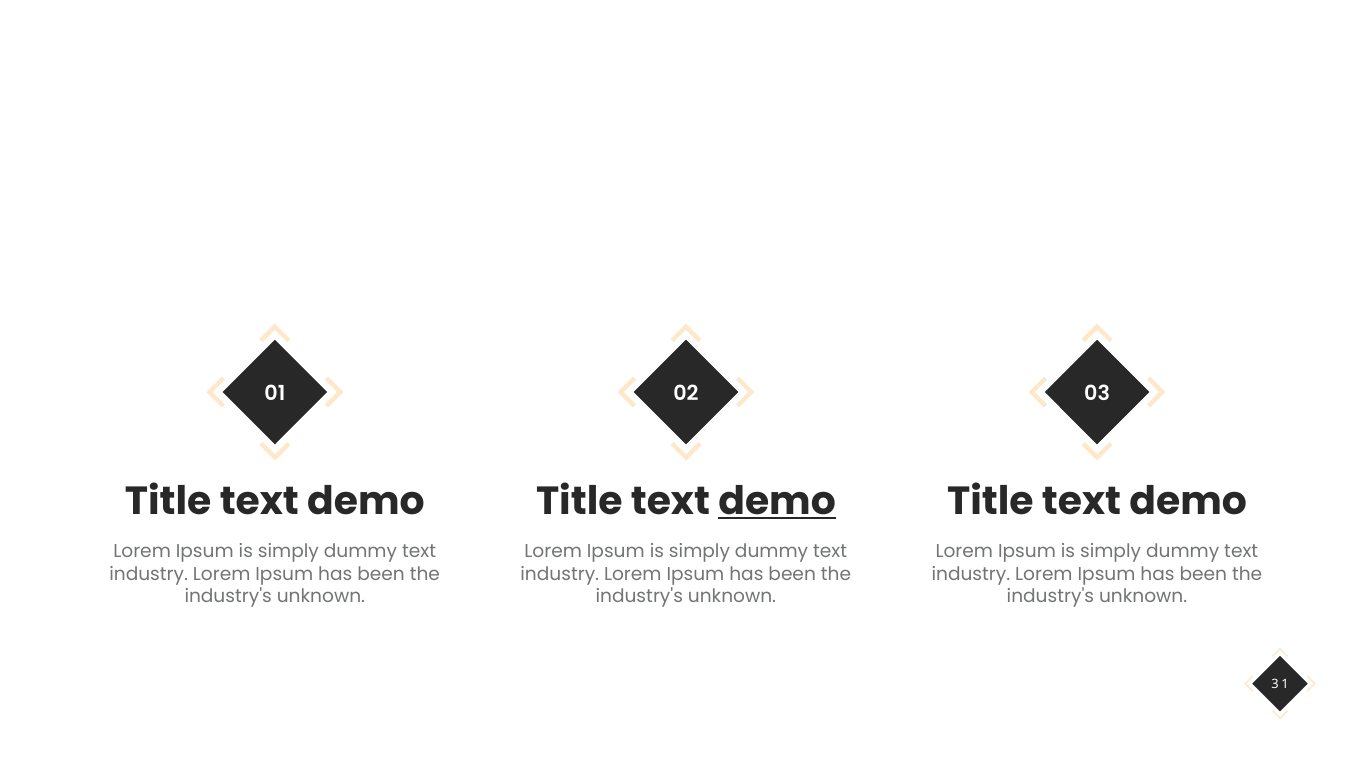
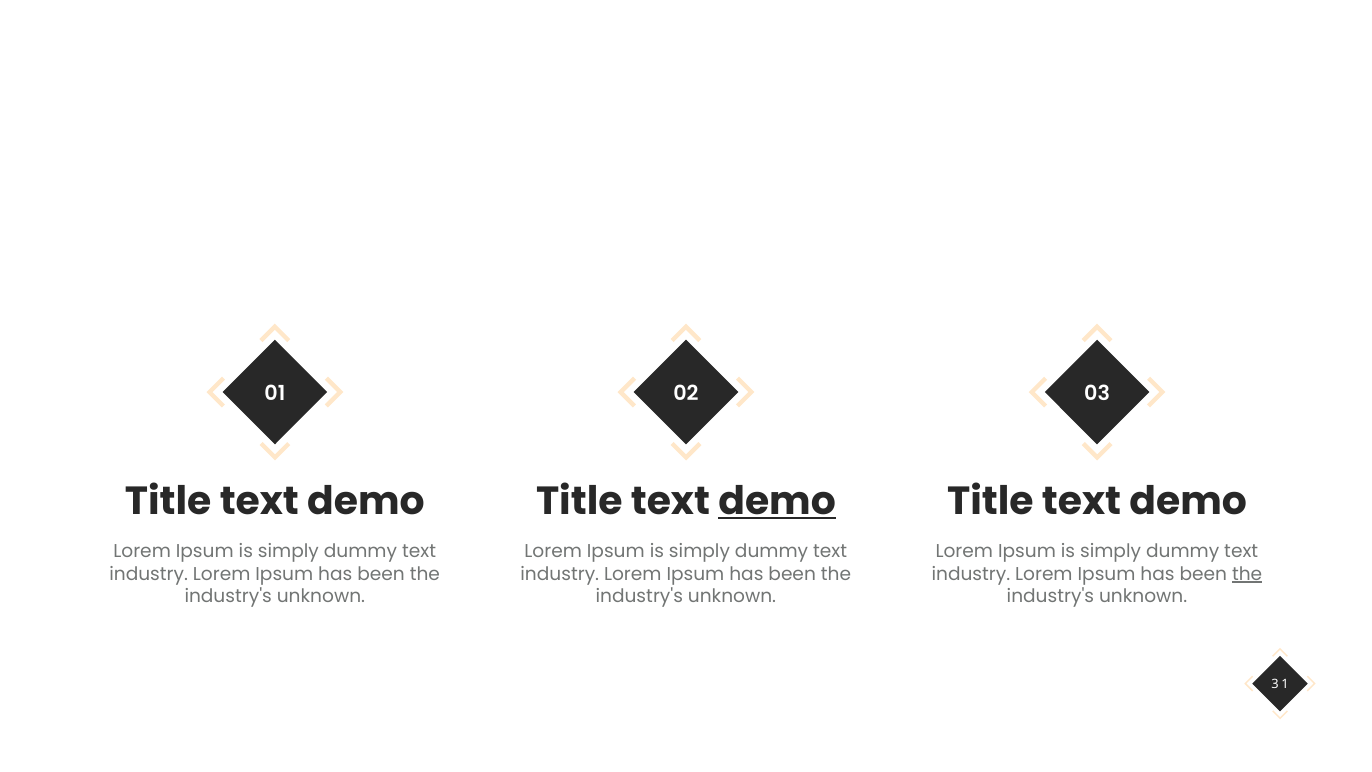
the at (1247, 574) underline: none -> present
